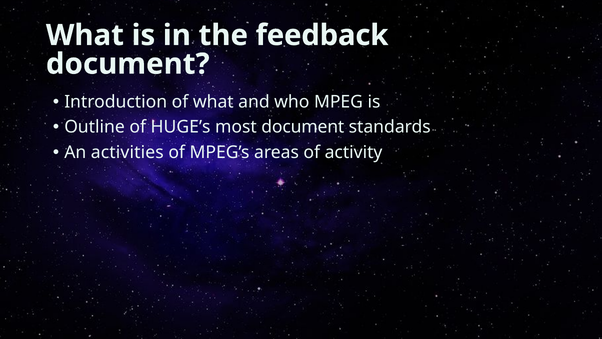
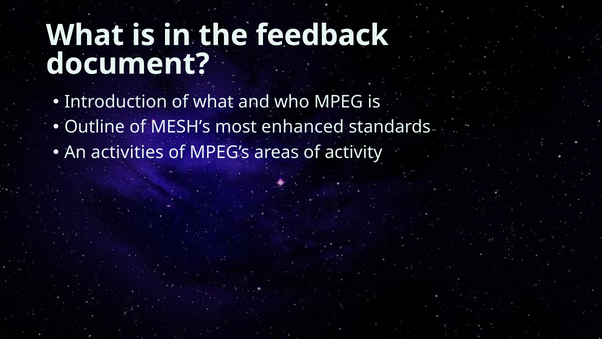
HUGE’s: HUGE’s -> MESH’s
most document: document -> enhanced
